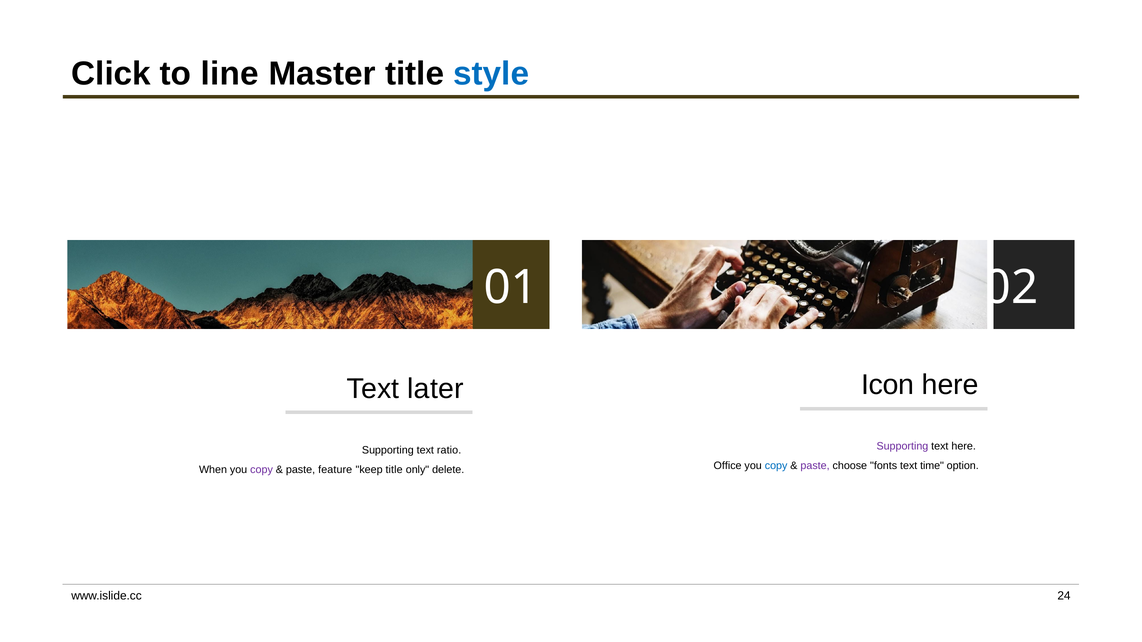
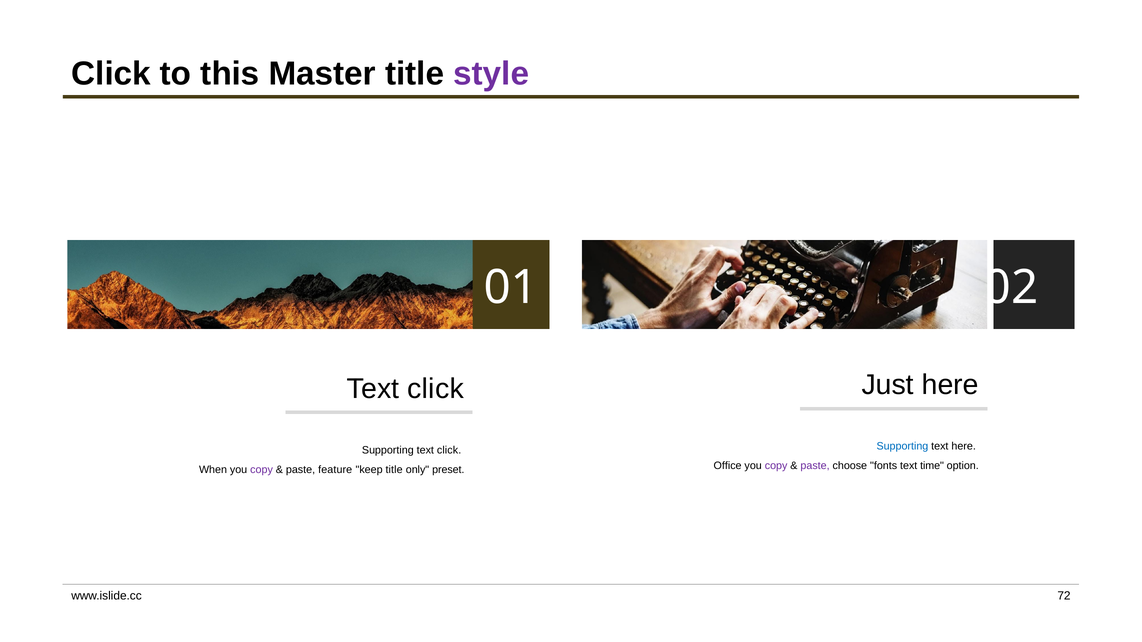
line: line -> this
style colour: blue -> purple
Icon: Icon -> Just
later at (436, 389): later -> click
Supporting at (902, 447) colour: purple -> blue
Supporting text ratio: ratio -> click
copy at (776, 466) colour: blue -> purple
delete: delete -> preset
24: 24 -> 72
